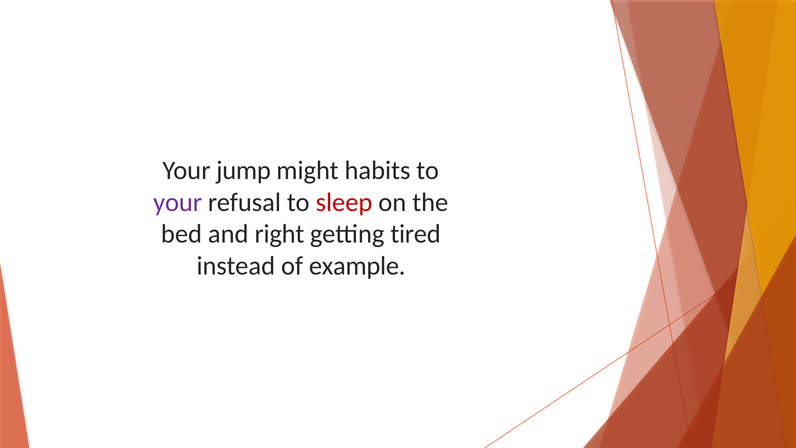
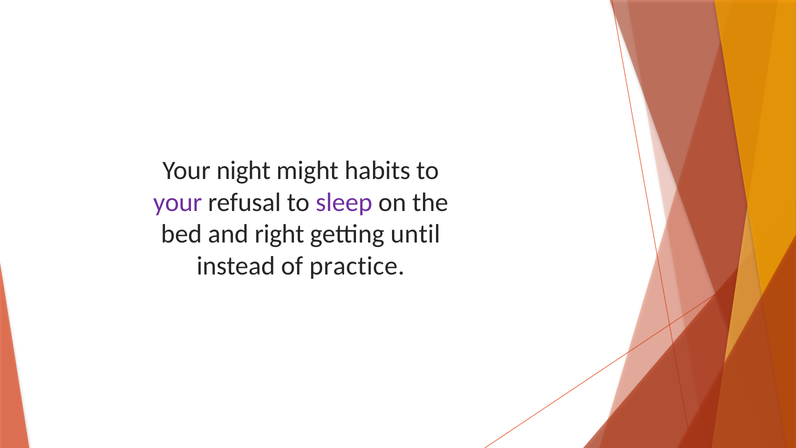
jump: jump -> night
sleep colour: red -> purple
tired: tired -> until
example: example -> practice
